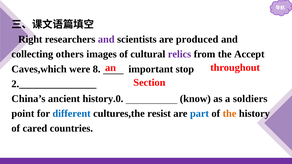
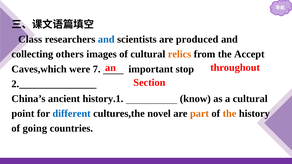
Right: Right -> Class
and at (106, 39) colour: purple -> blue
relics colour: purple -> orange
8: 8 -> 7
history.0: history.0 -> history.1
a soldiers: soldiers -> cultural
resist: resist -> novel
part colour: blue -> orange
cared: cared -> going
